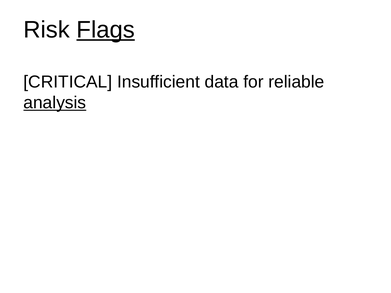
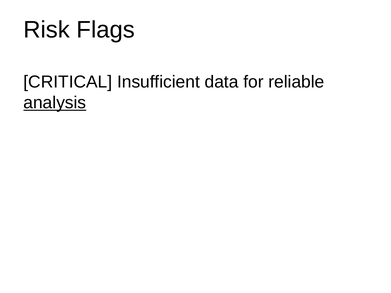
Flags underline: present -> none
